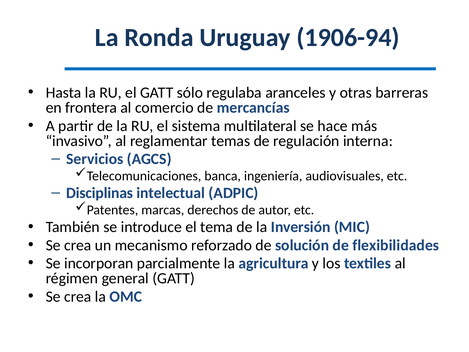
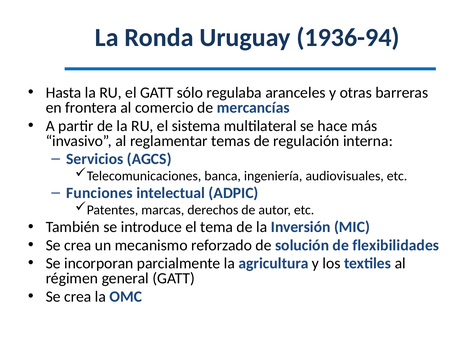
1906-94: 1906-94 -> 1936-94
Disciplinas: Disciplinas -> Funciones
